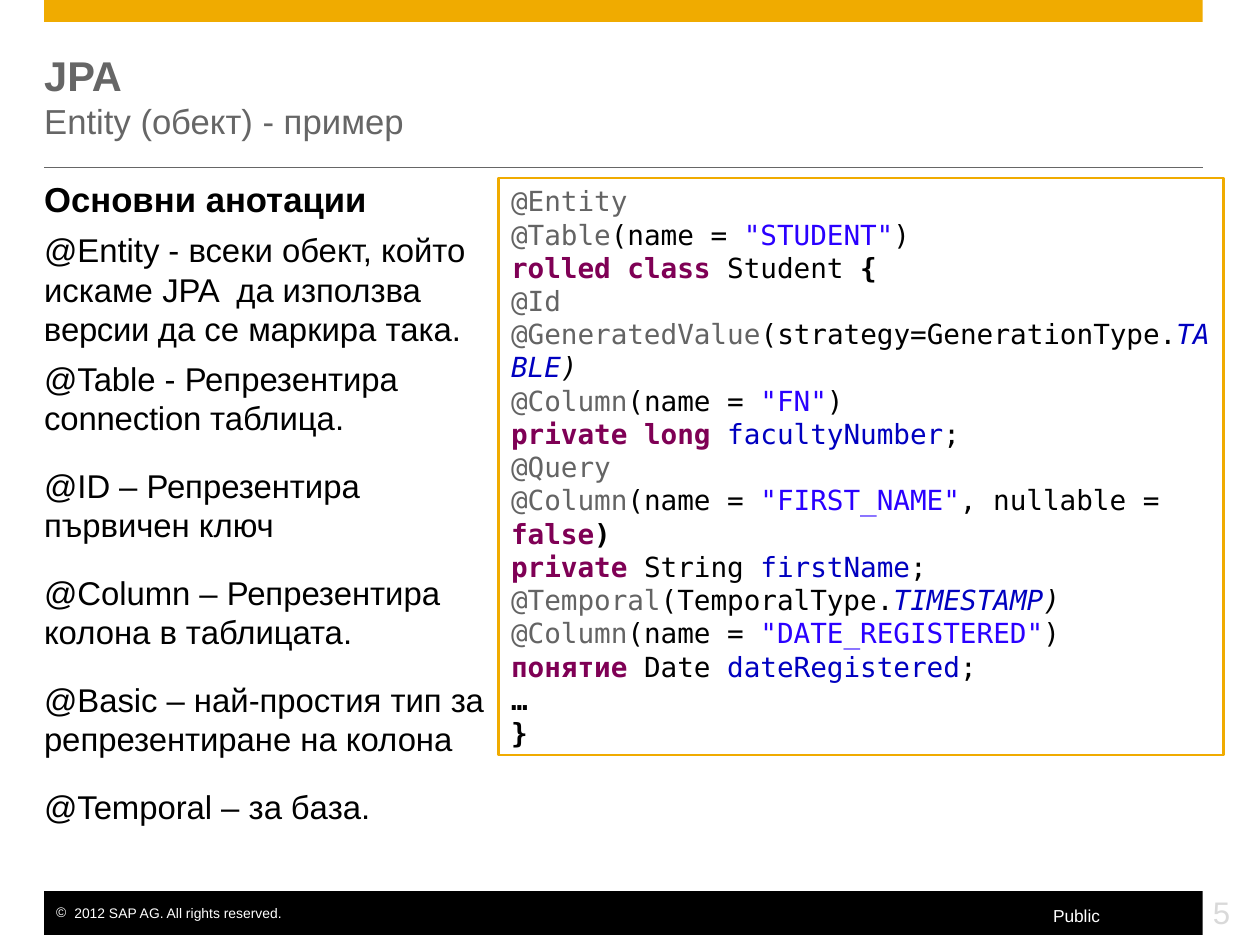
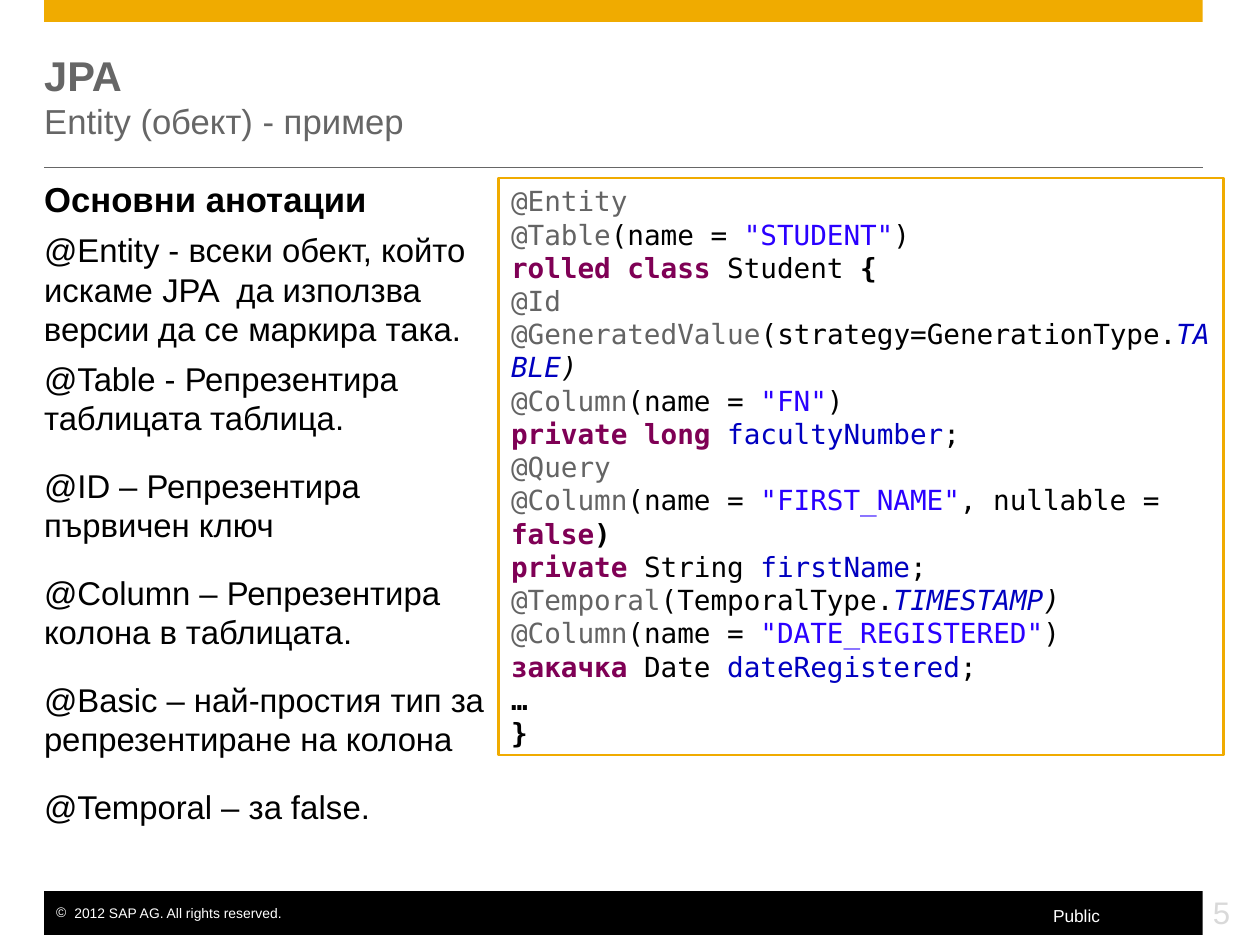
connection at (123, 420): connection -> таблицата
понятие: понятие -> закачка
за база: база -> false
